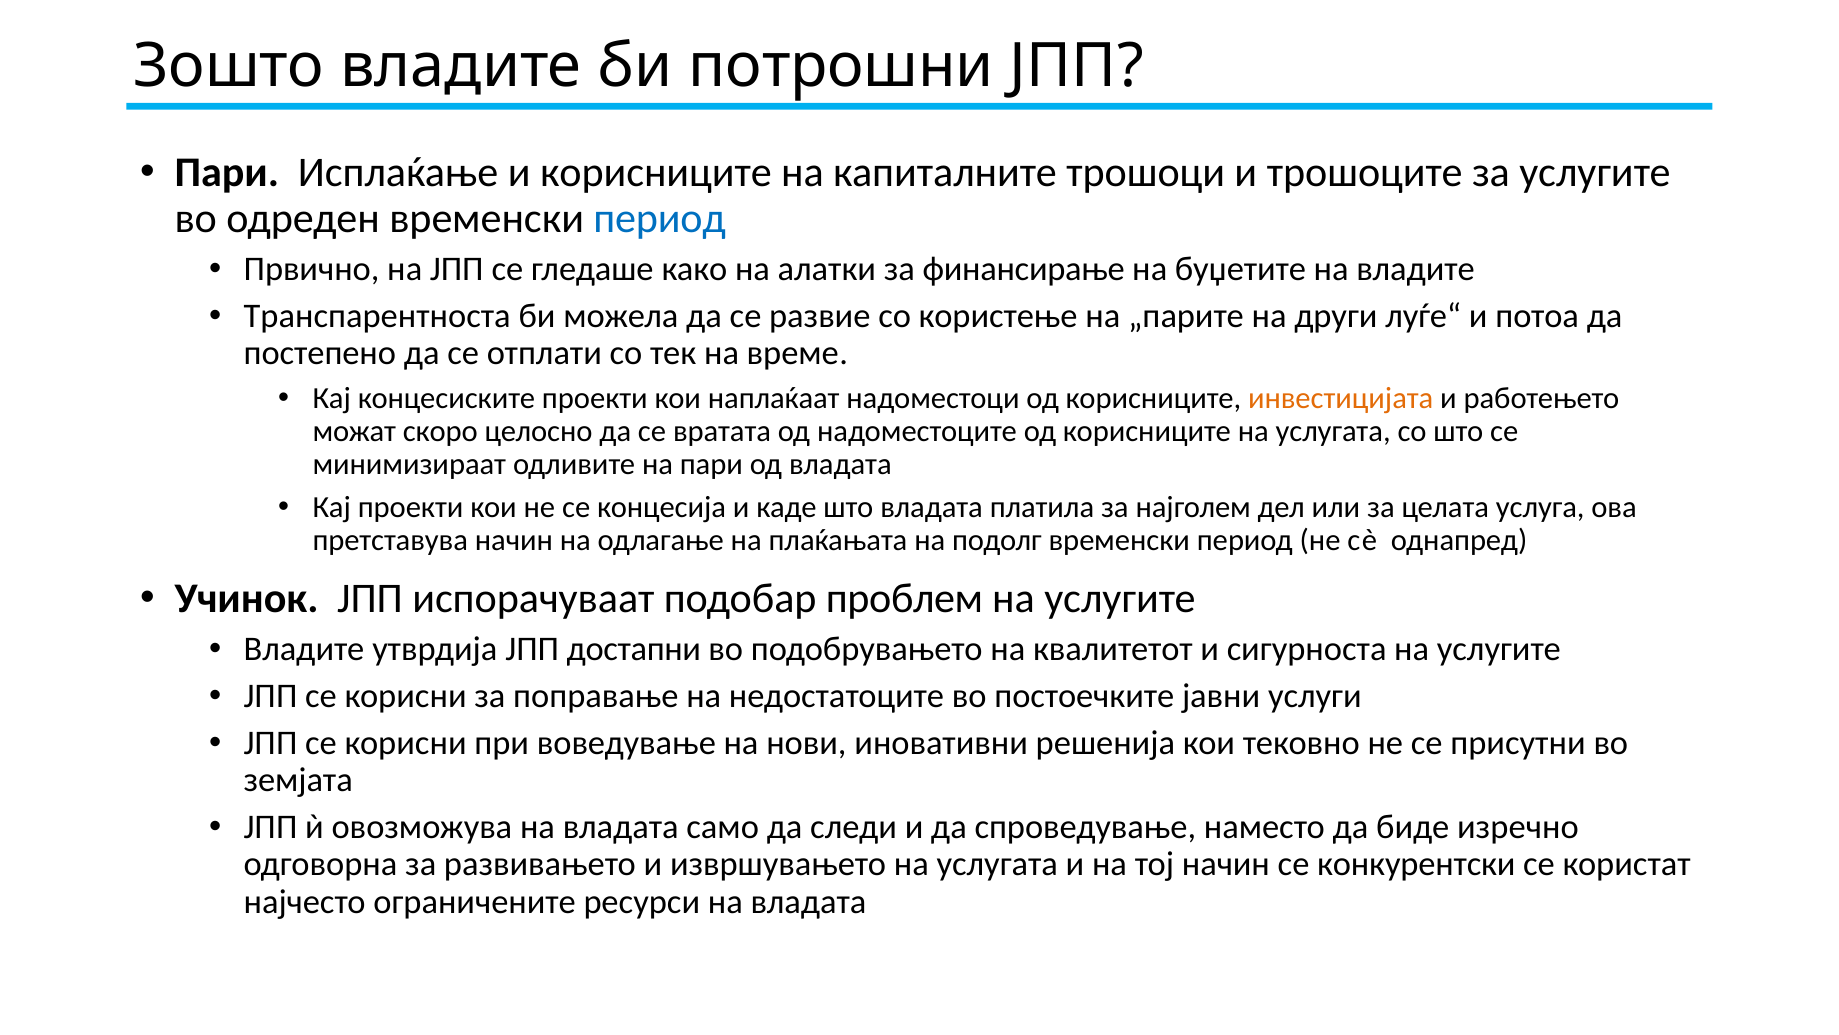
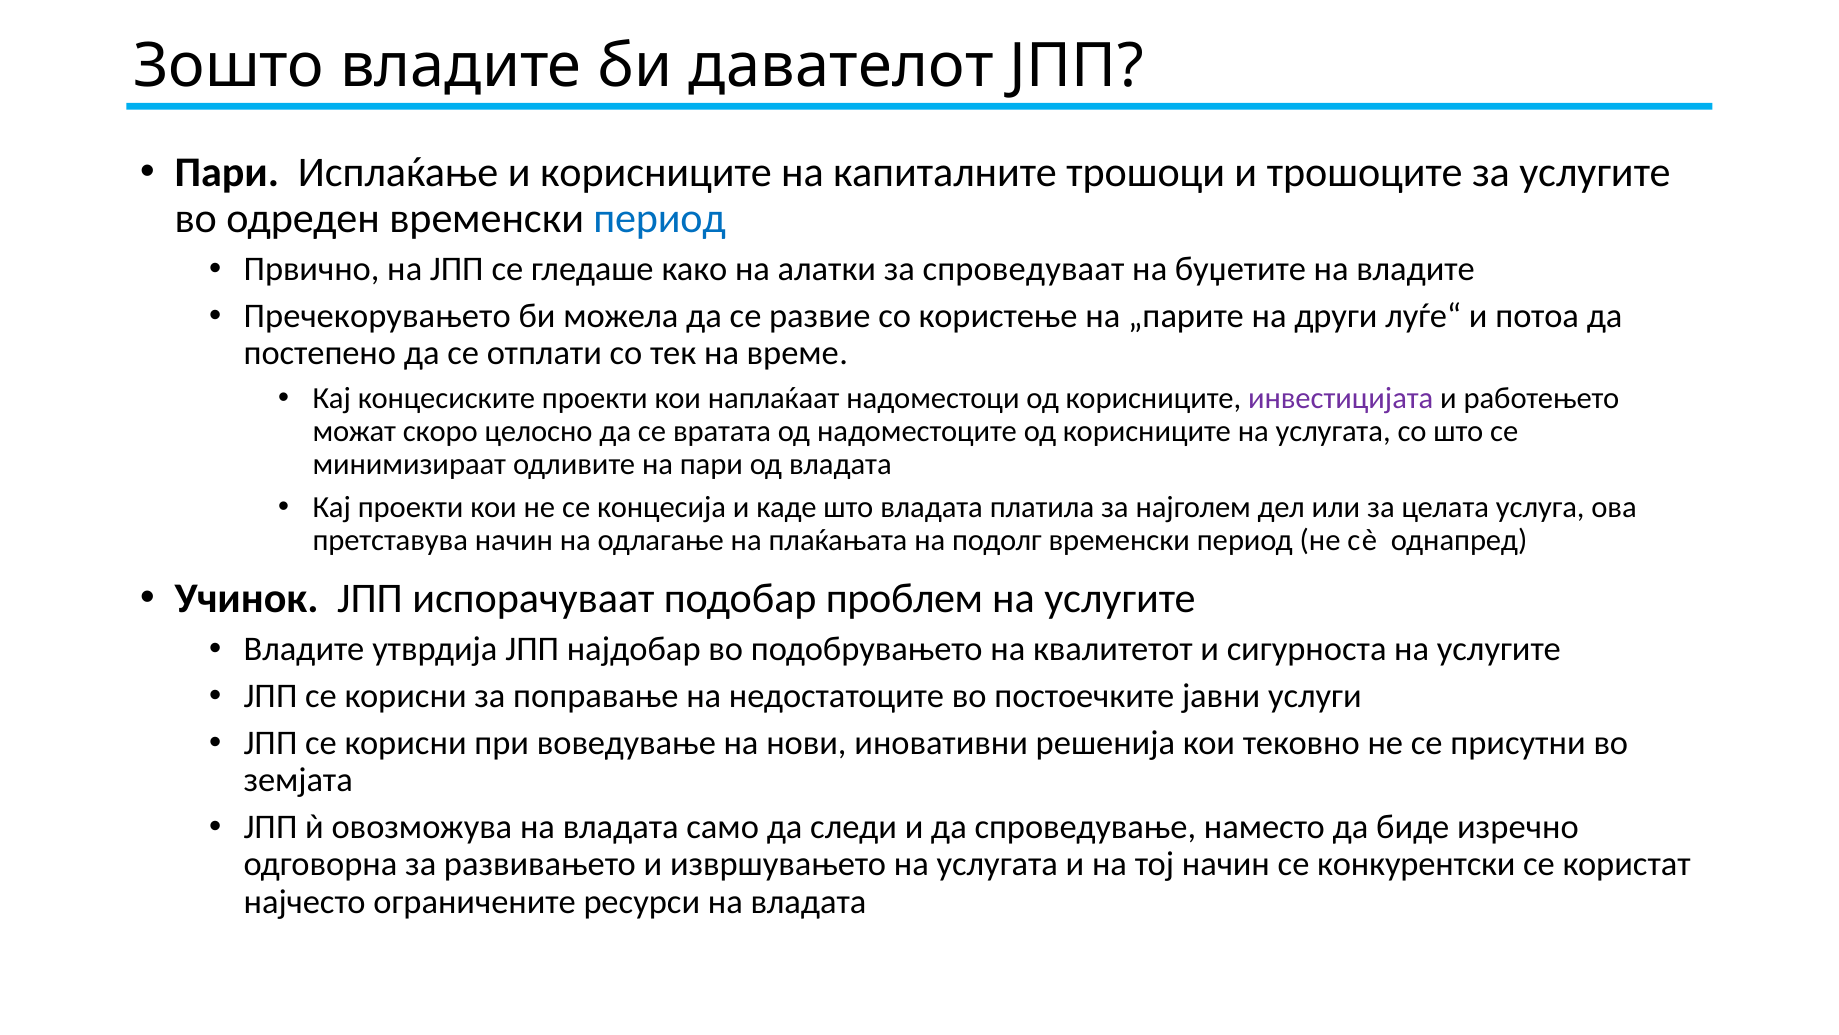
потрошни: потрошни -> давателот
финансирање: финансирање -> спроведуваат
Транспарентноста: Транспарентноста -> Пречекорувањето
инвестицијата colour: orange -> purple
достапни: достапни -> најдобар
